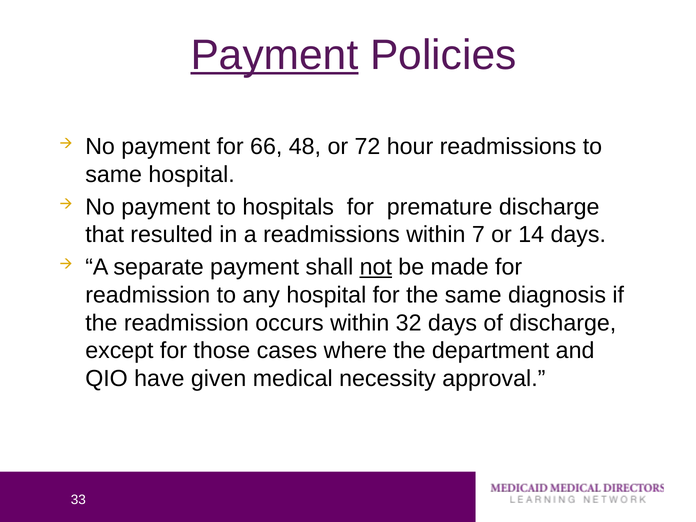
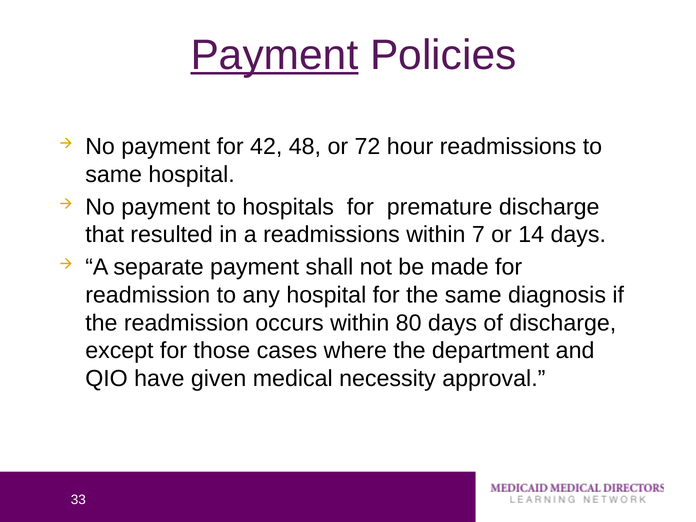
66: 66 -> 42
not underline: present -> none
32: 32 -> 80
